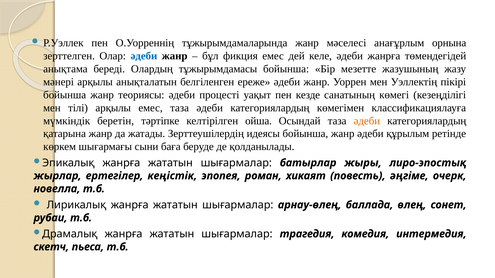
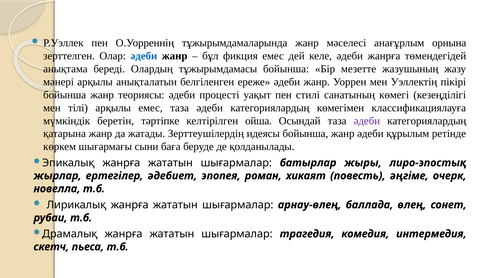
кезде: кезде -> стилі
әдеби at (367, 121) colour: orange -> purple
кеңістік: кеңістік -> әдебиет
